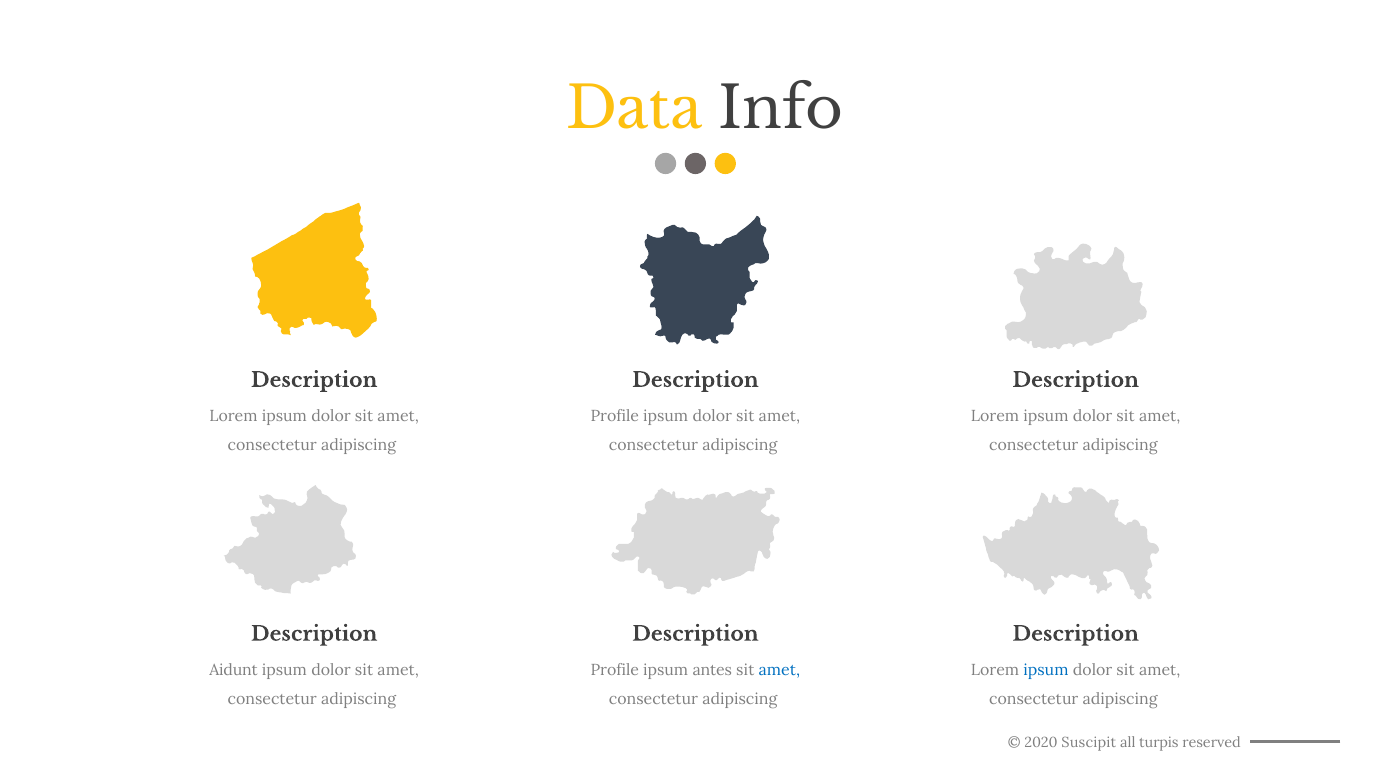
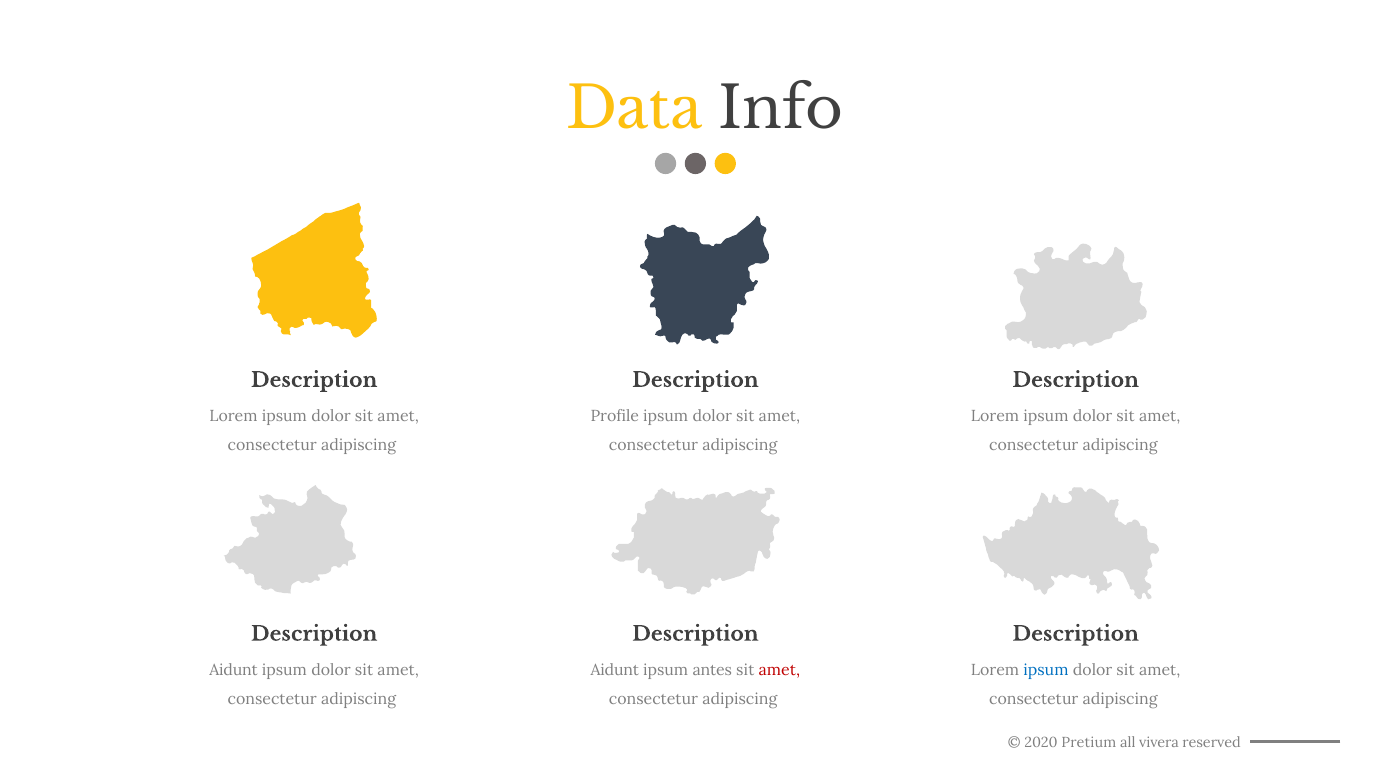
Profile at (615, 671): Profile -> Aidunt
amet at (779, 671) colour: blue -> red
Suscipit: Suscipit -> Pretium
turpis: turpis -> vivera
